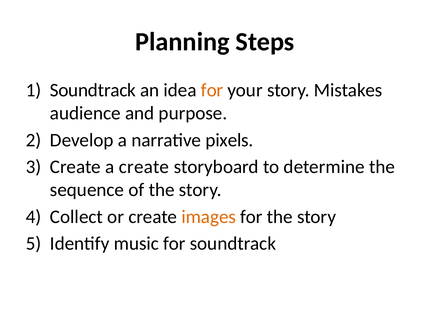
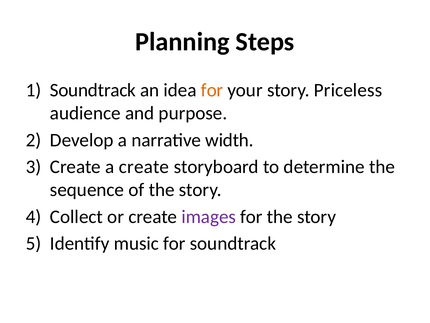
Mistakes: Mistakes -> Priceless
pixels: pixels -> width
images colour: orange -> purple
